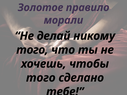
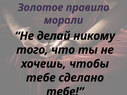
того at (41, 78): того -> тебе
